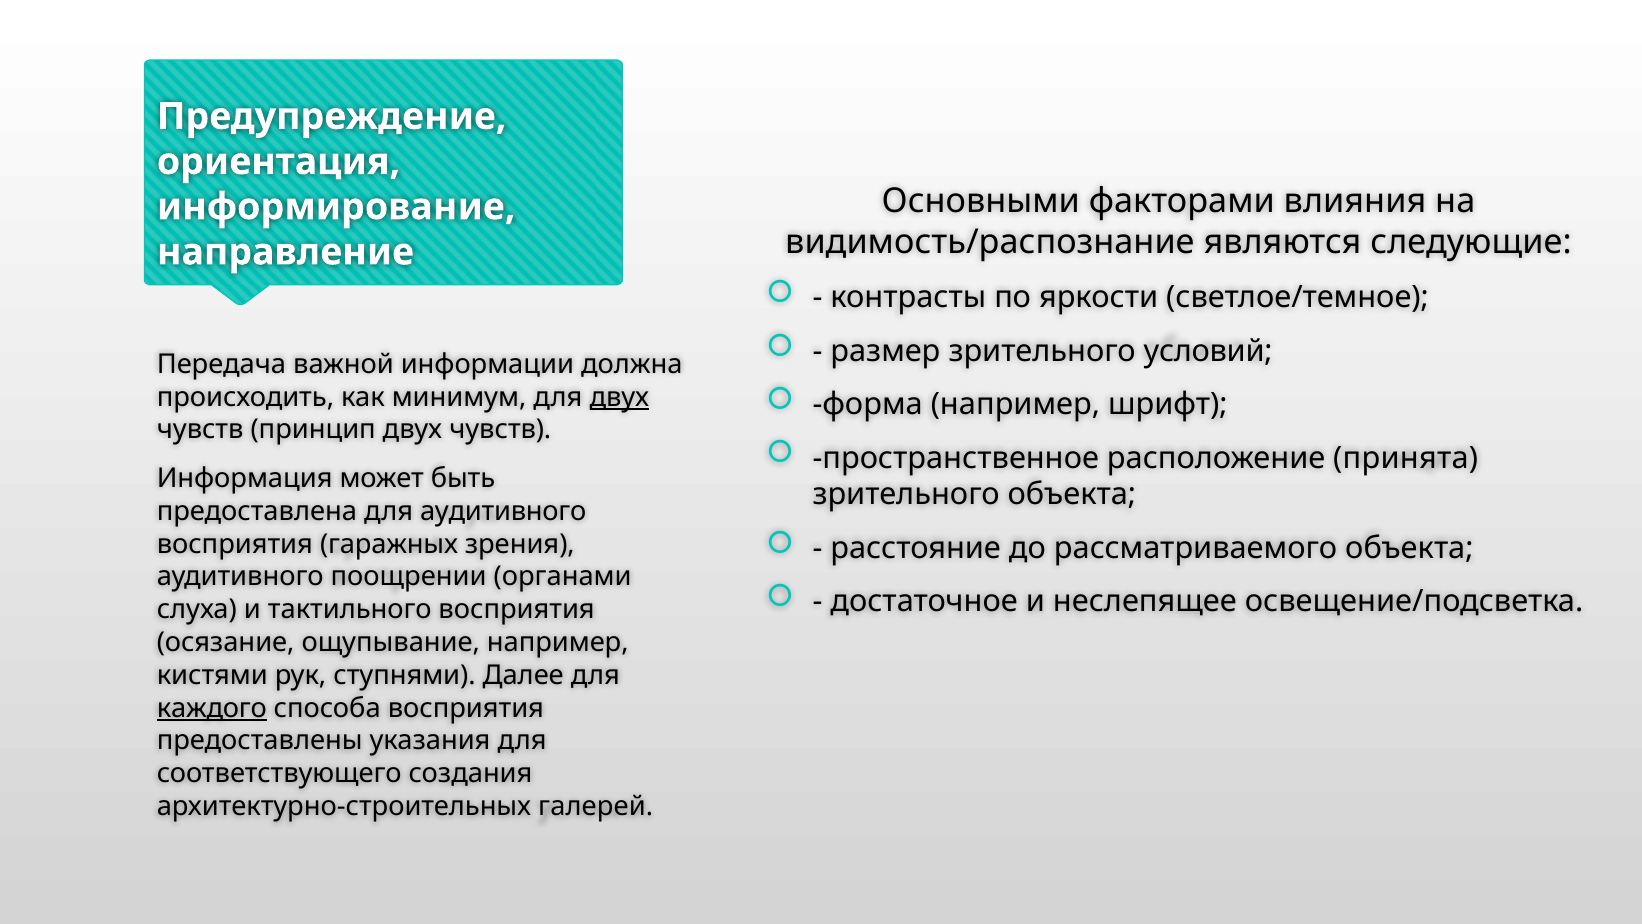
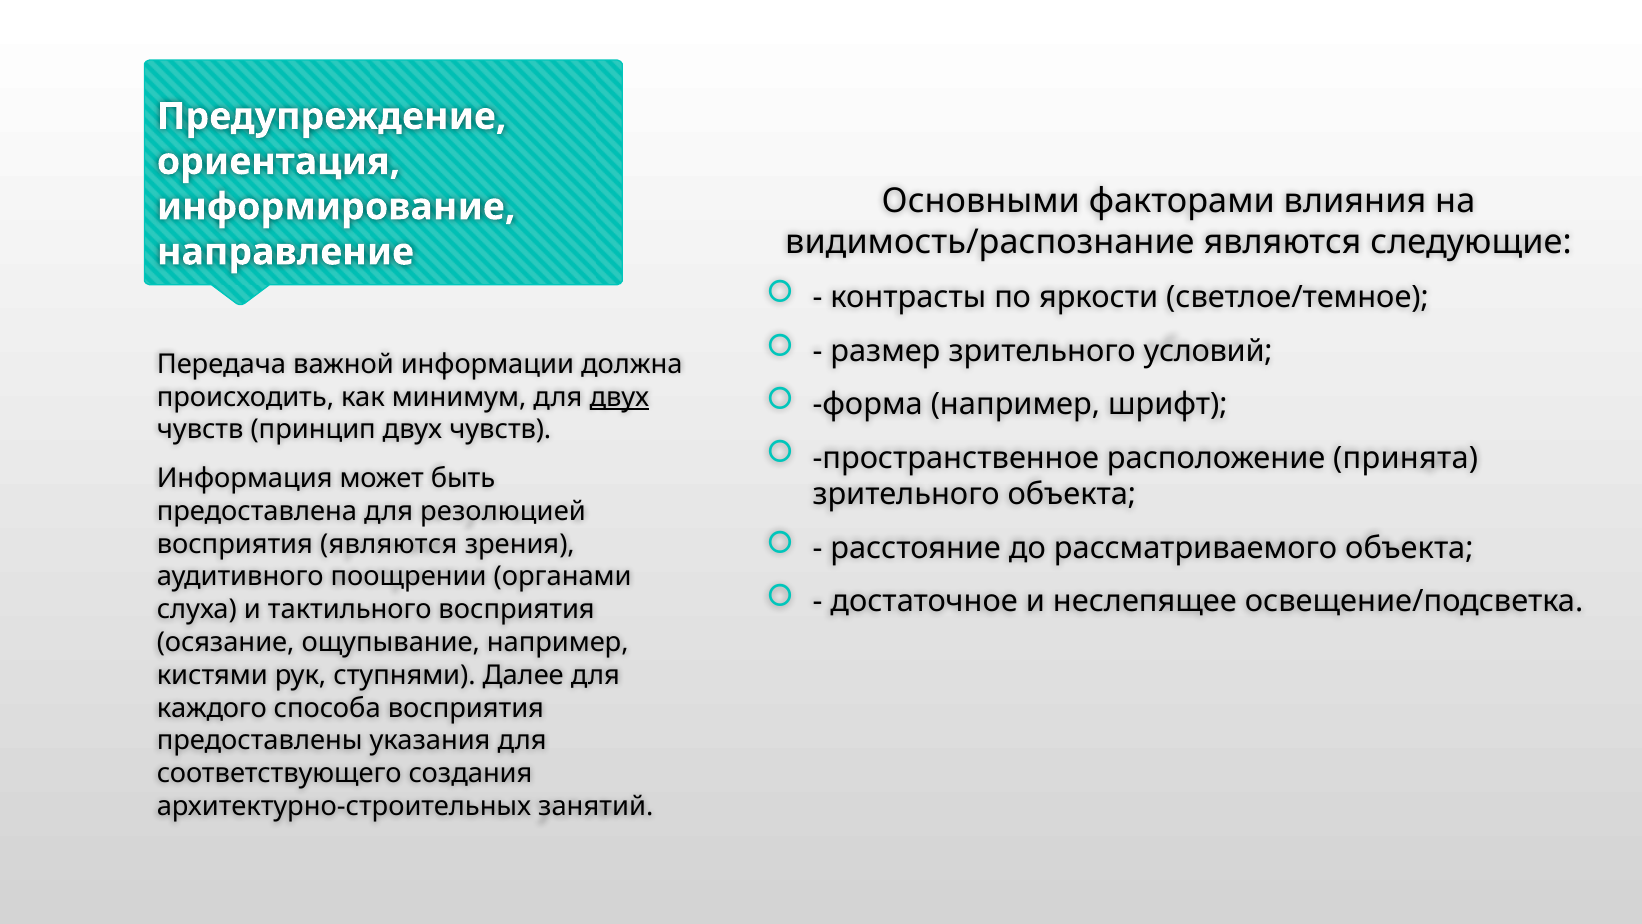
для аудитивного: аудитивного -> резолюцией
восприятия гаражных: гаражных -> являются
каждого underline: present -> none
галерей: галерей -> занятий
